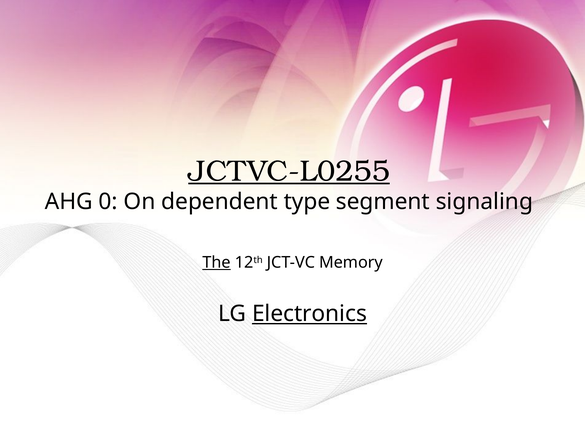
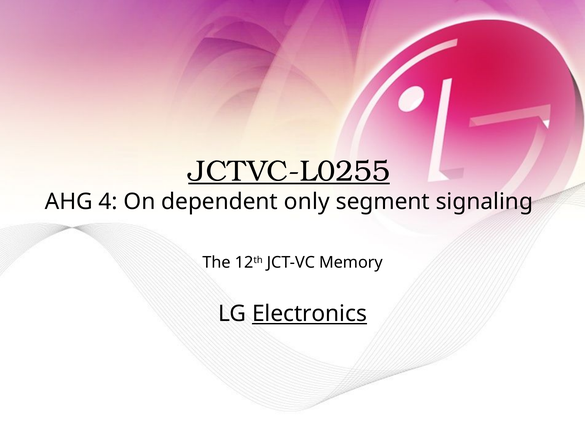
0: 0 -> 4
type: type -> only
The underline: present -> none
